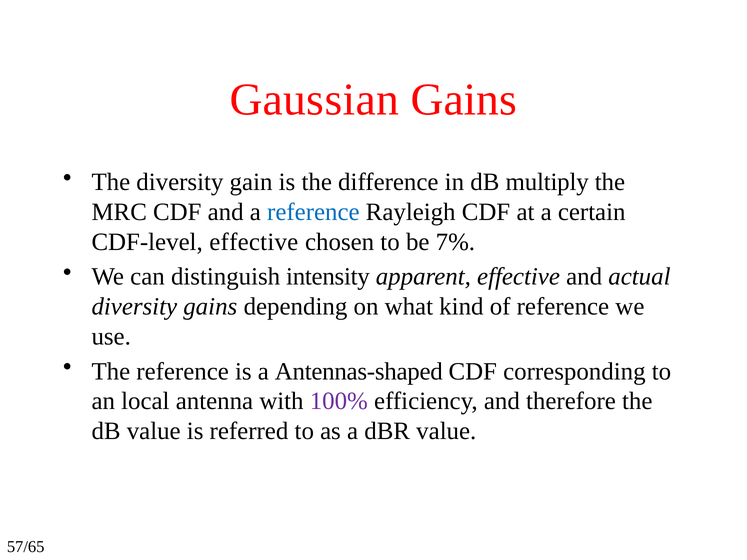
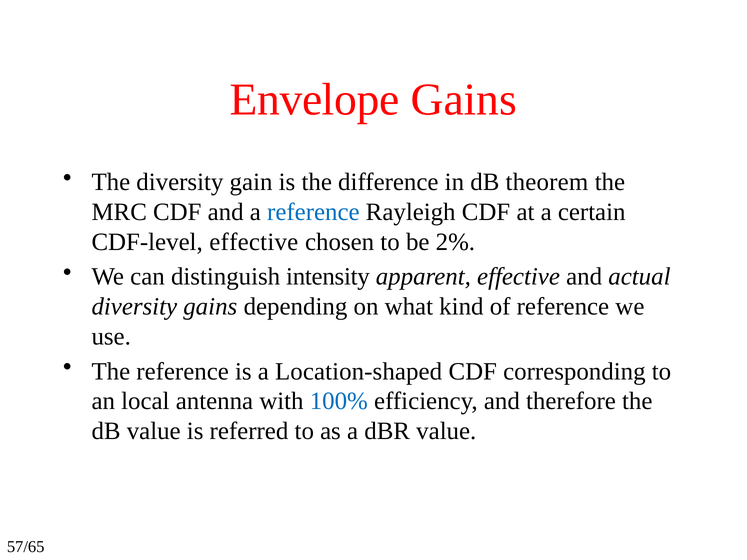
Gaussian: Gaussian -> Envelope
multiply: multiply -> theorem
7%: 7% -> 2%
Antennas-shaped: Antennas-shaped -> Location-shaped
100% colour: purple -> blue
